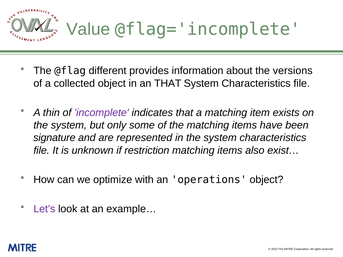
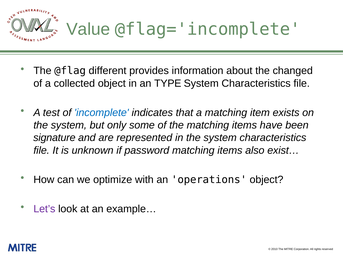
versions: versions -> changed
an THAT: THAT -> TYPE
thin: thin -> test
incomplete colour: purple -> blue
restriction: restriction -> password
